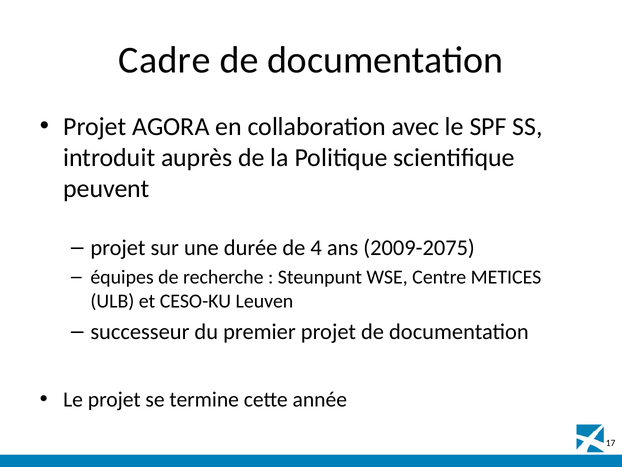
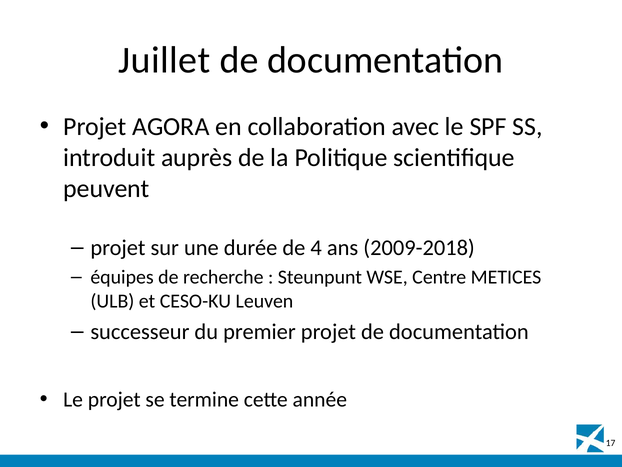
Cadre: Cadre -> Juillet
2009-2075: 2009-2075 -> 2009-2018
